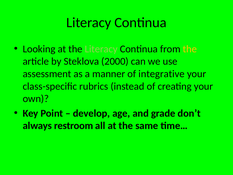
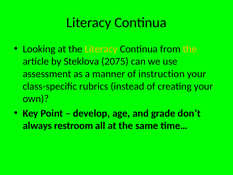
Literacy at (101, 49) colour: light green -> yellow
2000: 2000 -> 2075
integrative: integrative -> instruction
